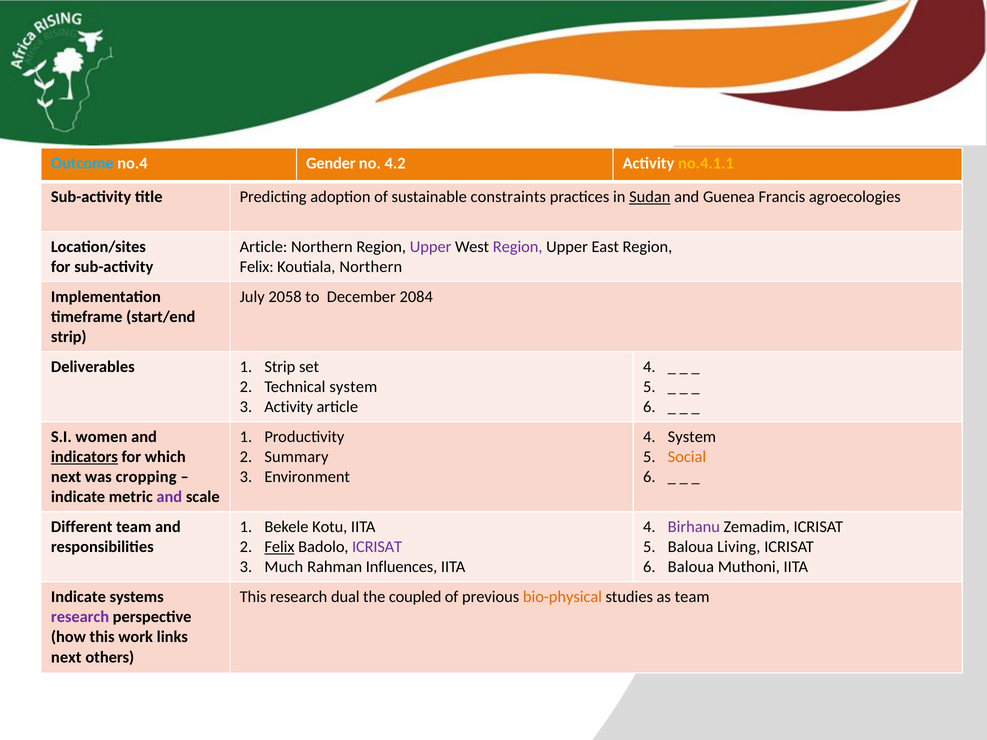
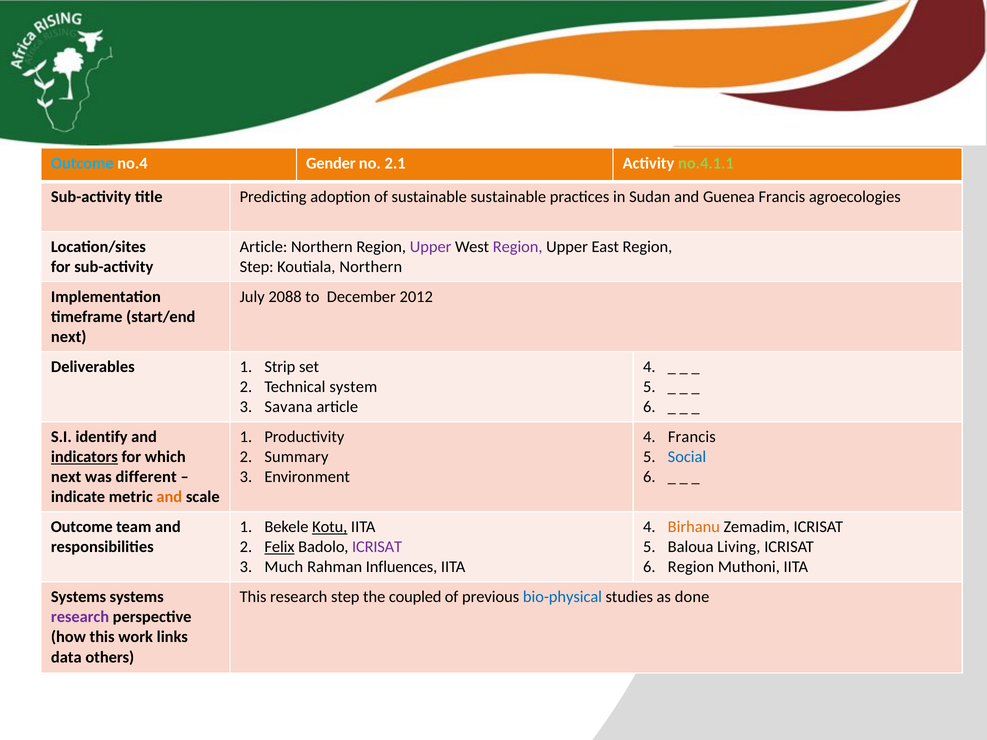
4.2: 4.2 -> 2.1
no.4.1.1 colour: yellow -> light green
sustainable constraints: constraints -> sustainable
Sudan underline: present -> none
Felix at (257, 267): Felix -> Step
2058: 2058 -> 2088
2084: 2084 -> 2012
strip at (69, 337): strip -> next
Activity at (289, 407): Activity -> Savana
women: women -> identify
System at (692, 437): System -> Francis
Social colour: orange -> blue
cropping: cropping -> different
and at (169, 497) colour: purple -> orange
Different at (82, 527): Different -> Outcome
Kotu underline: none -> present
Birhanu colour: purple -> orange
Baloua at (691, 567): Baloua -> Region
Indicate at (78, 597): Indicate -> Systems
research dual: dual -> step
bio-physical colour: orange -> blue
as team: team -> done
next at (66, 657): next -> data
